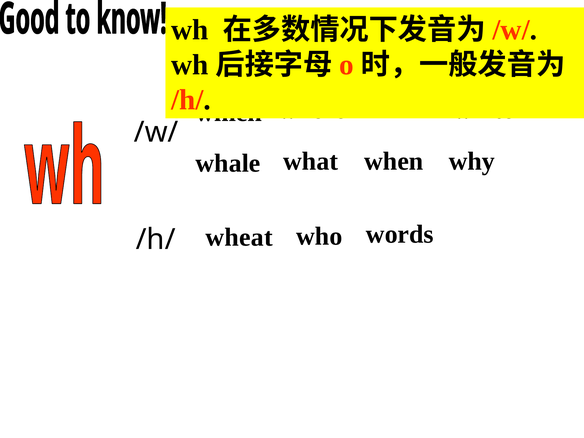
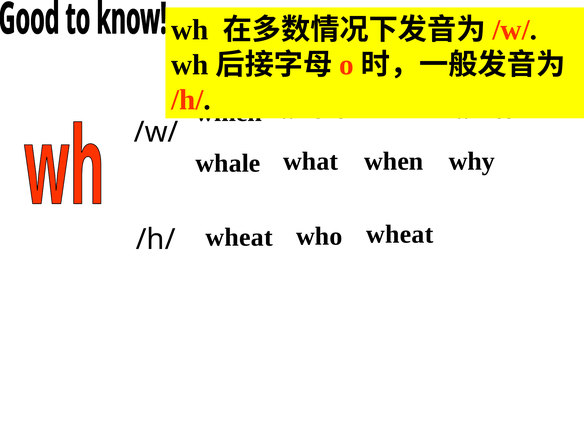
who words: words -> wheat
